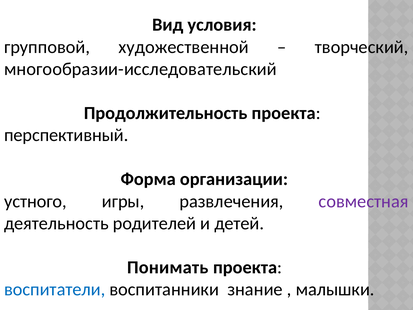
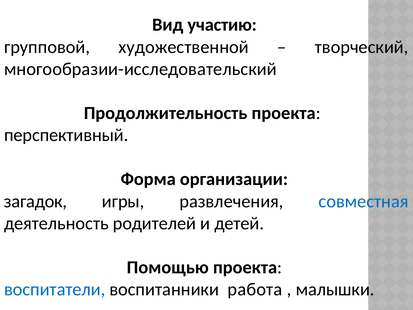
условия: условия -> участию
устного: устного -> загадок
совместная colour: purple -> blue
Понимать: Понимать -> Помощью
знание: знание -> работа
